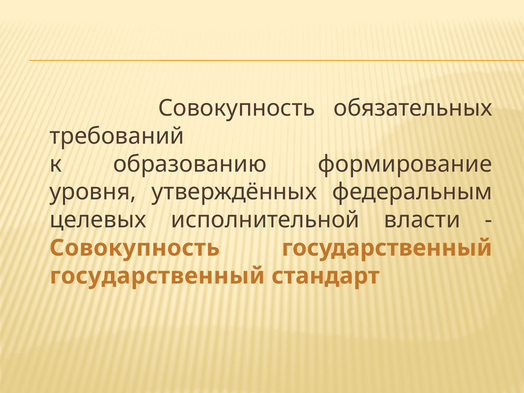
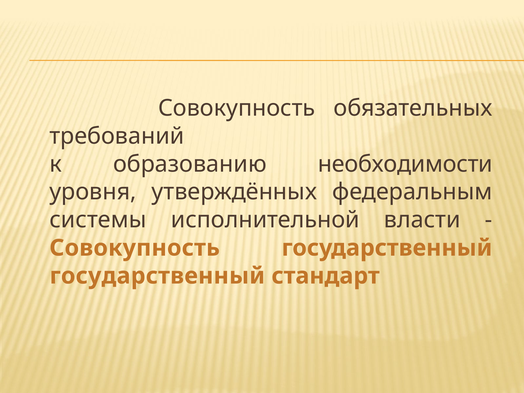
формирование: формирование -> необходимости
целевых: целевых -> системы
